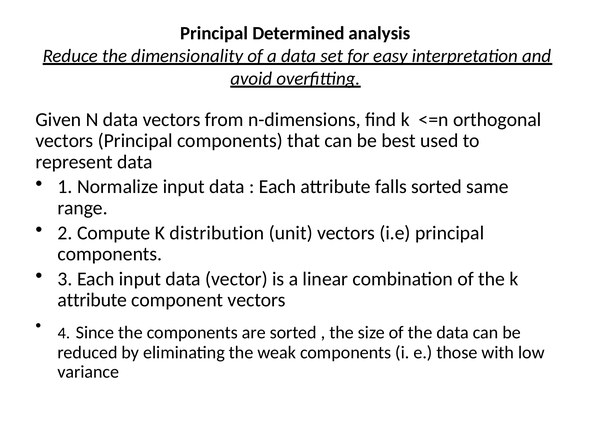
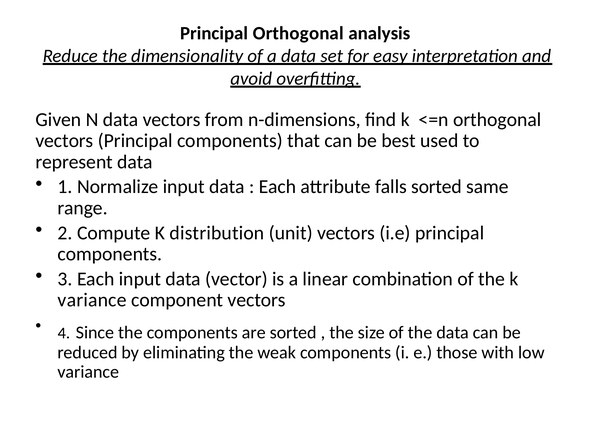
Principal Determined: Determined -> Orthogonal
attribute at (92, 300): attribute -> variance
